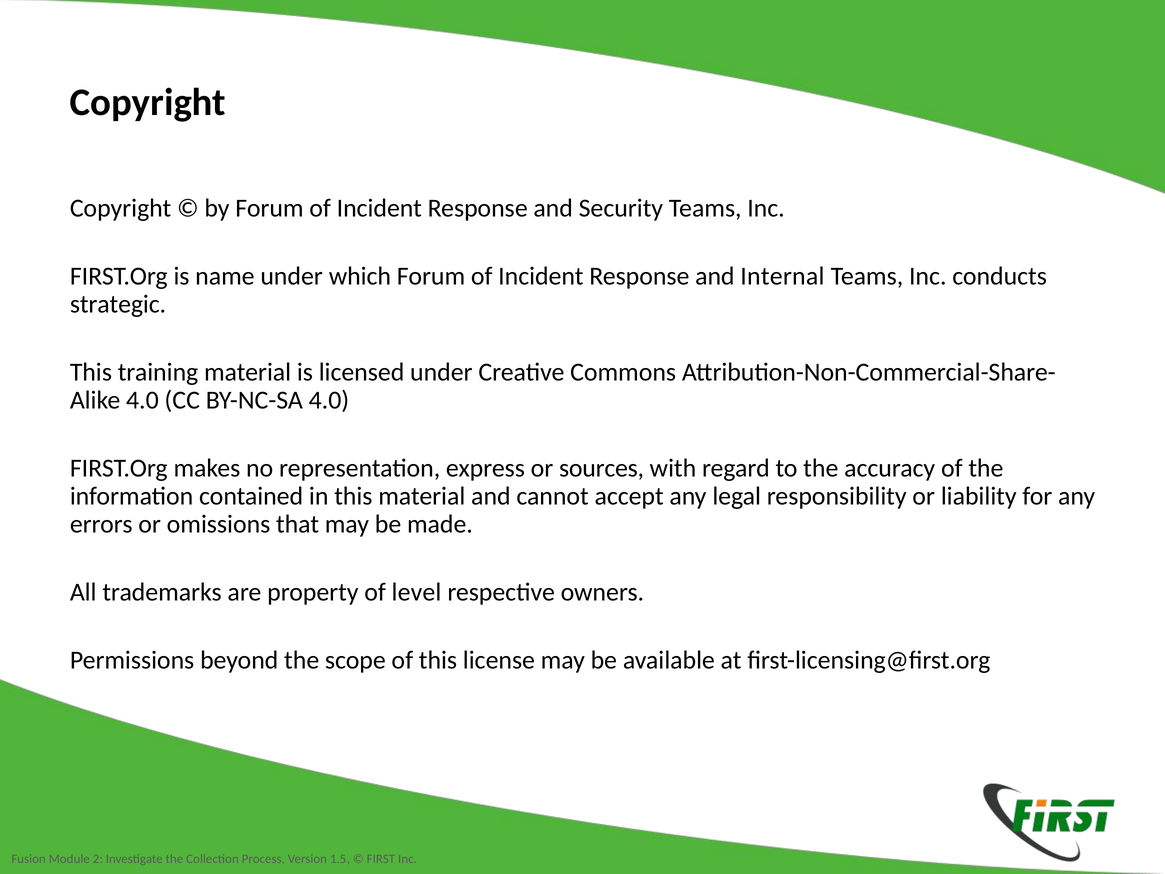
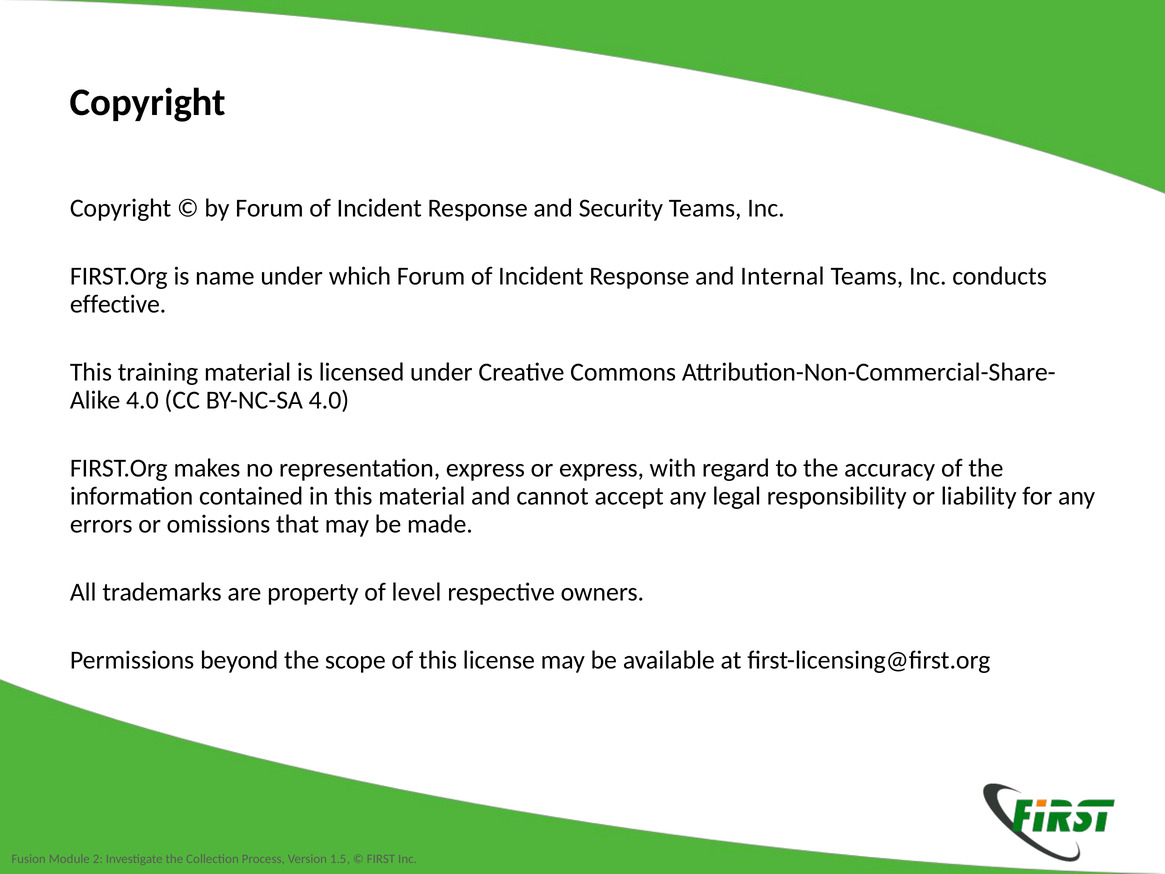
strategic: strategic -> effective
or sources: sources -> express
